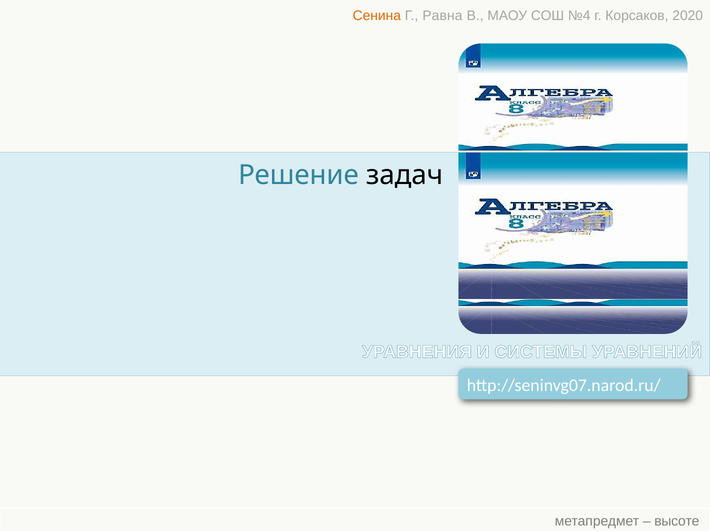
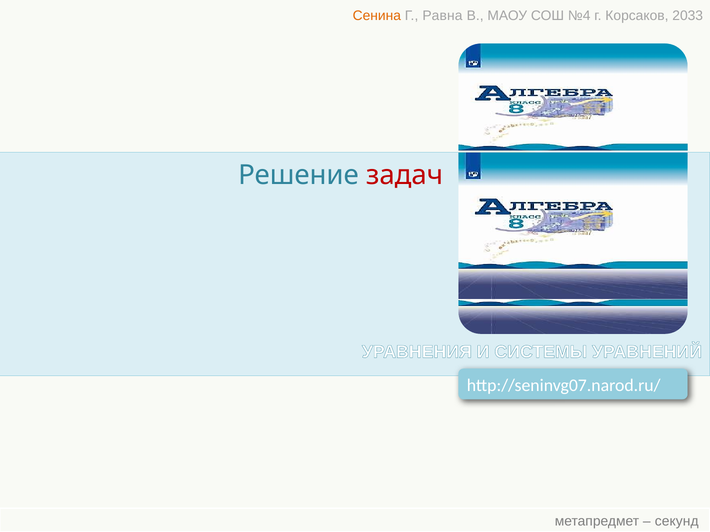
2020: 2020 -> 2033
задач colour: black -> red
высоте: высоте -> секунд
